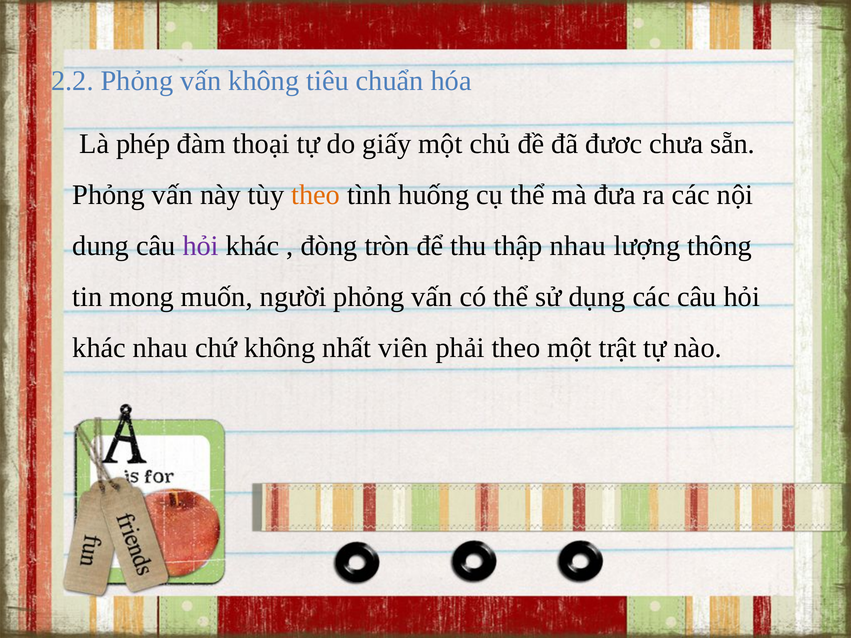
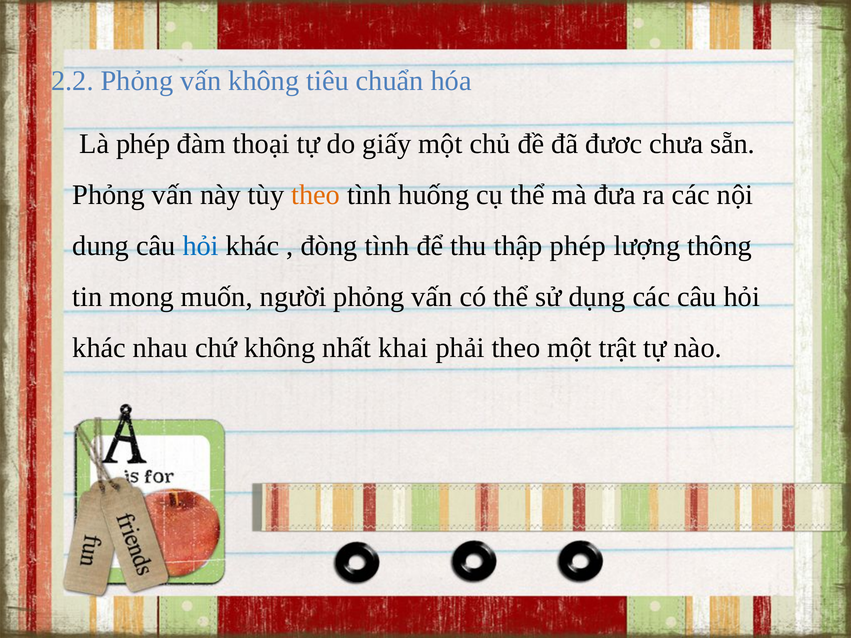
hỏi at (201, 246) colour: purple -> blue
đòng tròn: tròn -> tình
thập nhau: nhau -> phép
viên: viên -> khai
